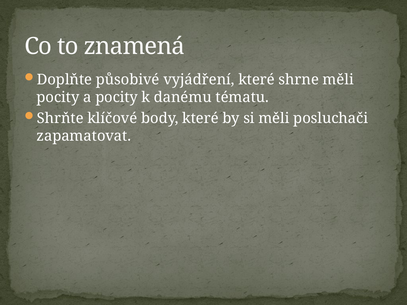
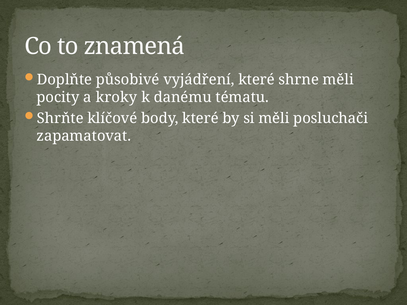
a pocity: pocity -> kroky
